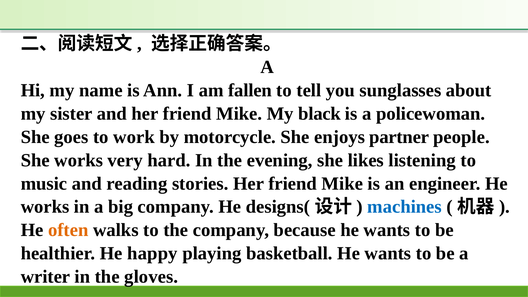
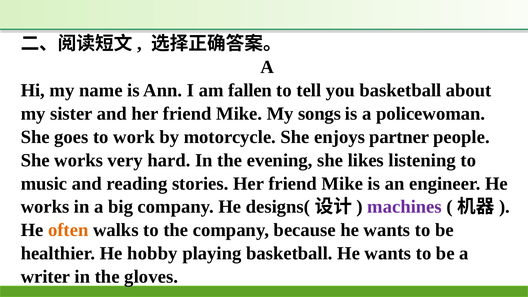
you sunglasses: sunglasses -> basketball
black: black -> songs
machines colour: blue -> purple
happy: happy -> hobby
